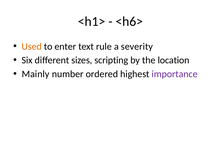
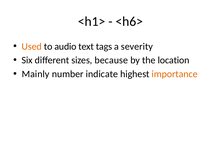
enter: enter -> audio
rule: rule -> tags
scripting: scripting -> because
ordered: ordered -> indicate
importance colour: purple -> orange
